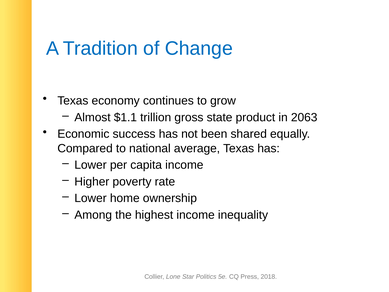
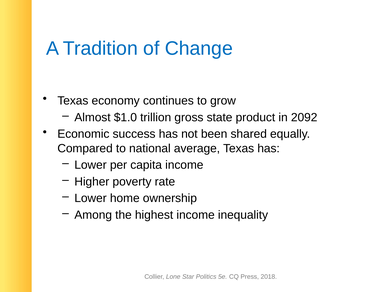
$1.1: $1.1 -> $1.0
2063: 2063 -> 2092
